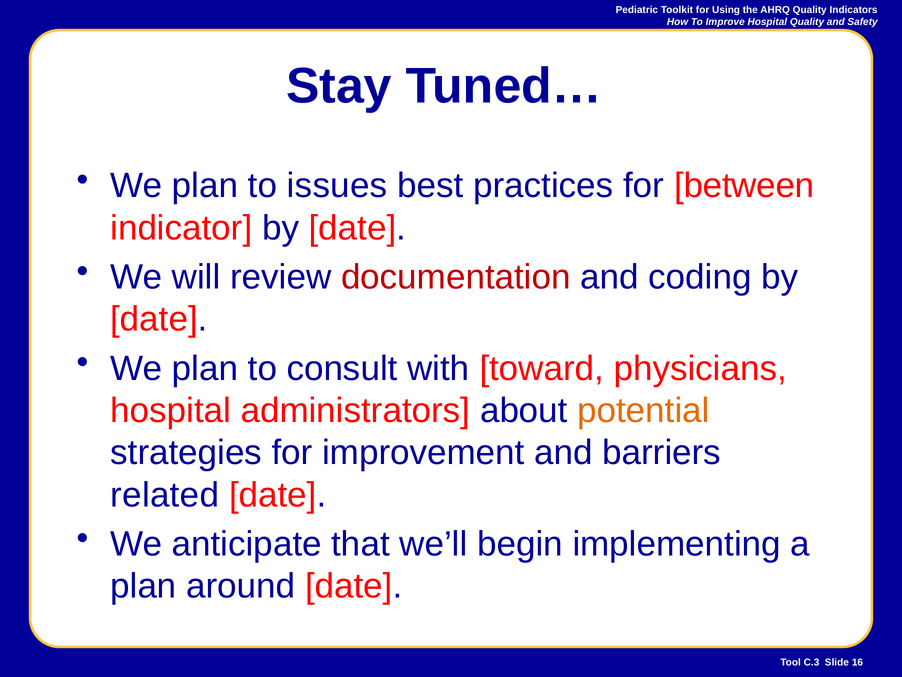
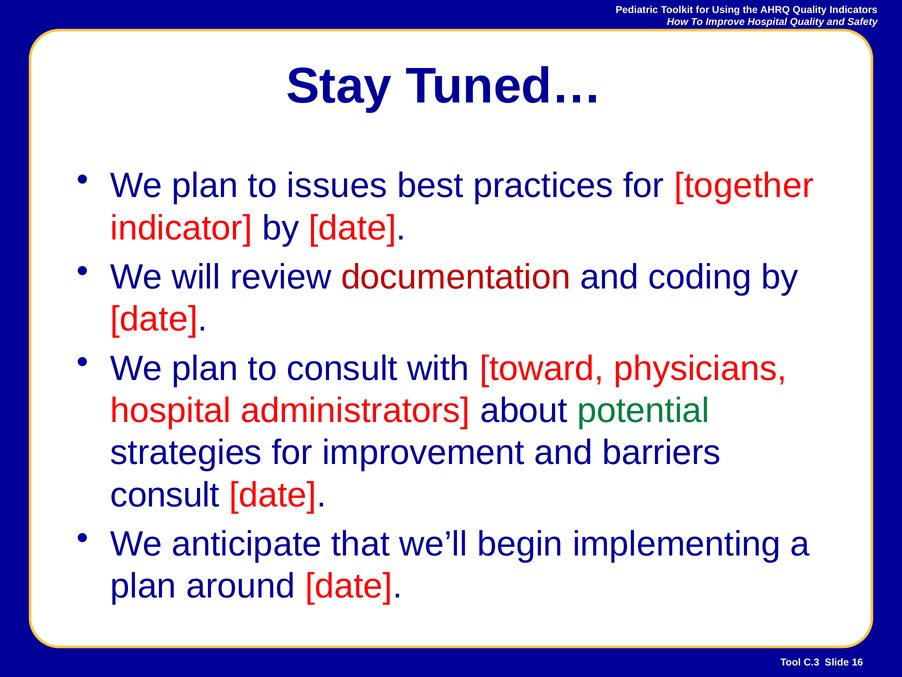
between: between -> together
potential colour: orange -> green
related at (165, 495): related -> consult
